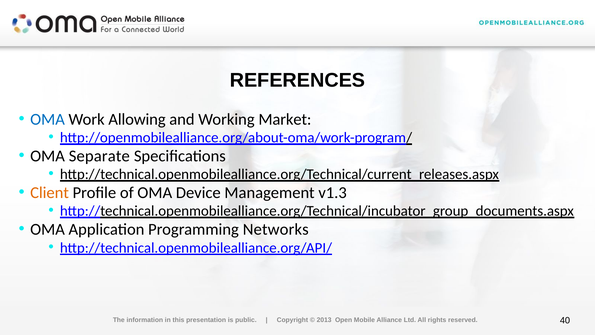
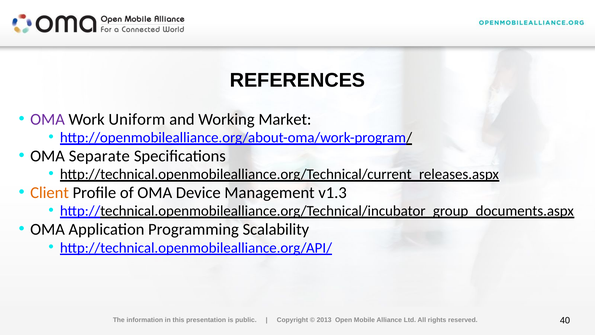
OMA at (48, 119) colour: blue -> purple
Allowing: Allowing -> Uniform
Networks: Networks -> Scalability
